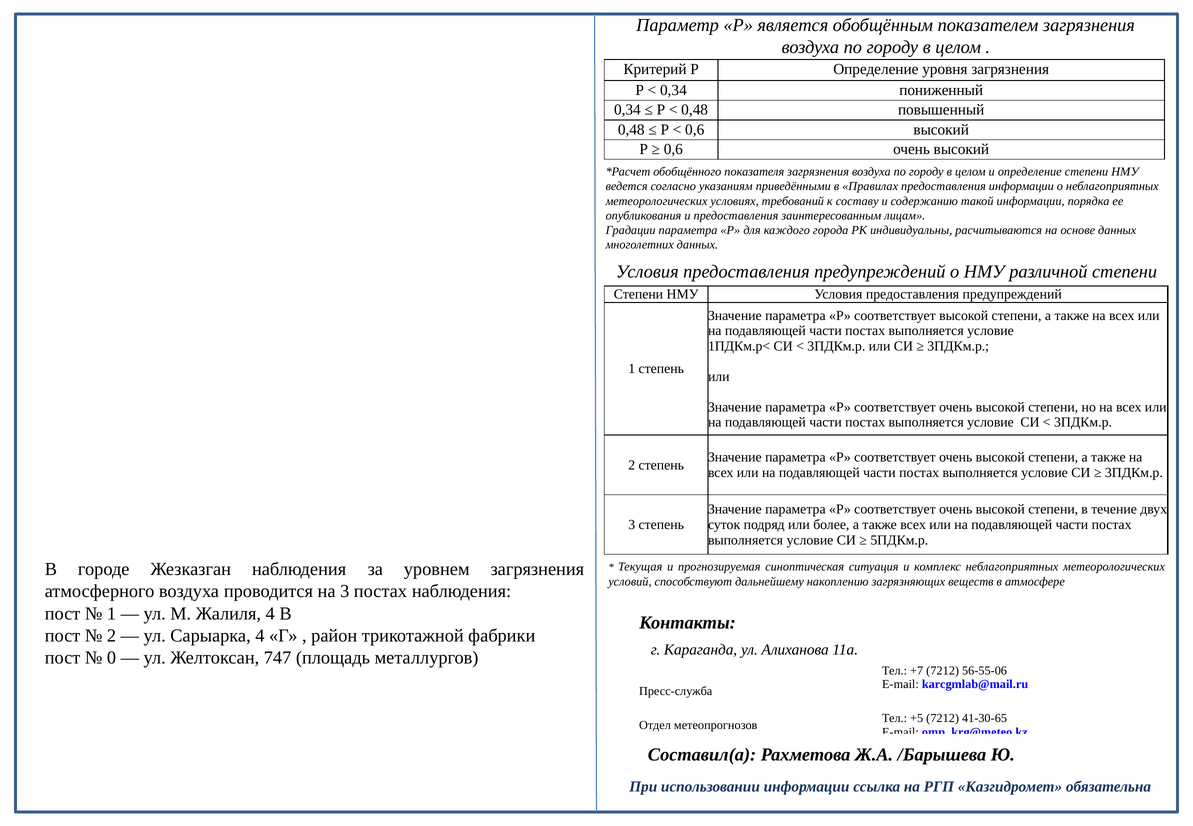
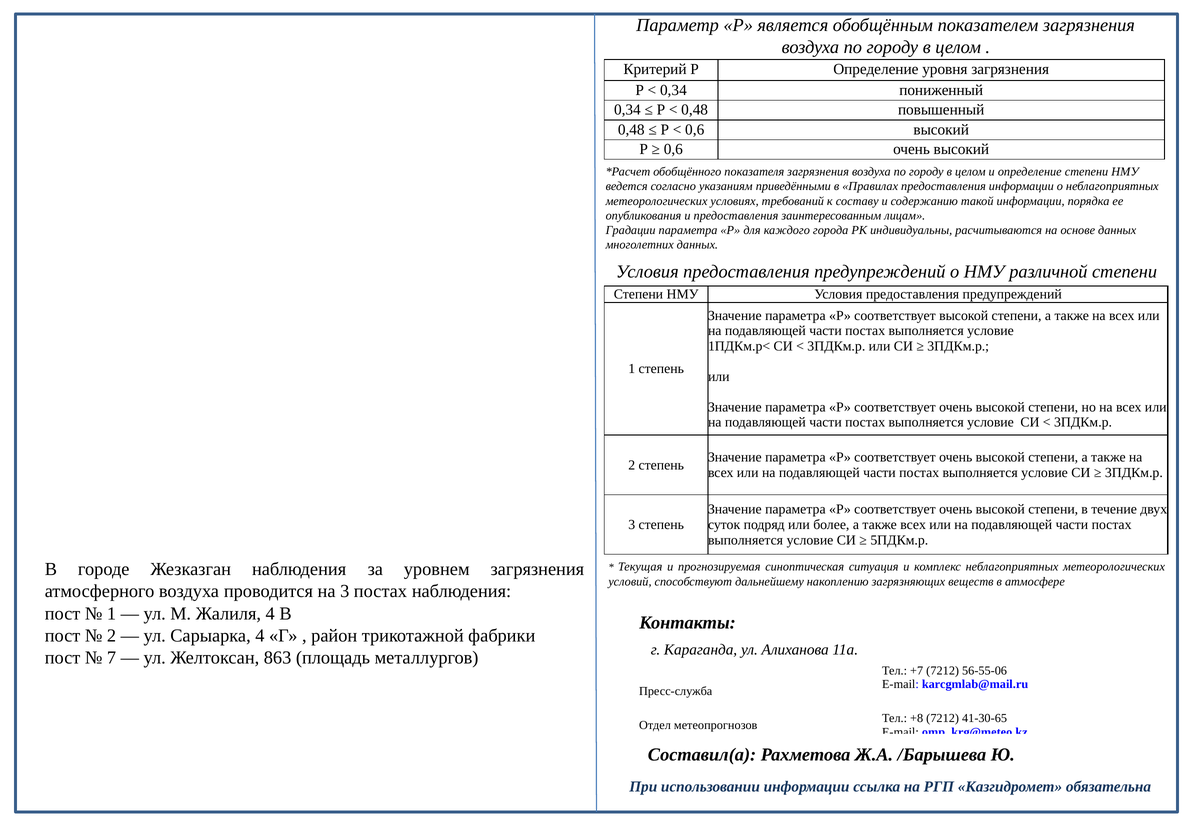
0: 0 -> 7
747: 747 -> 863
+5: +5 -> +8
